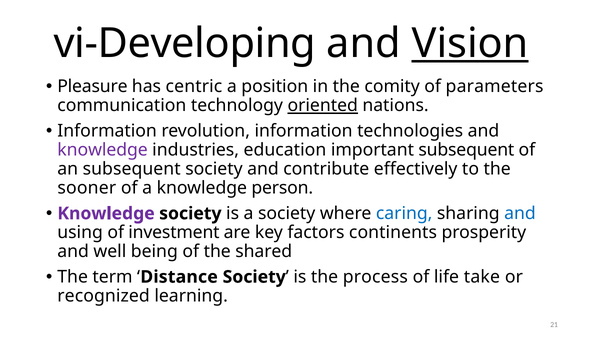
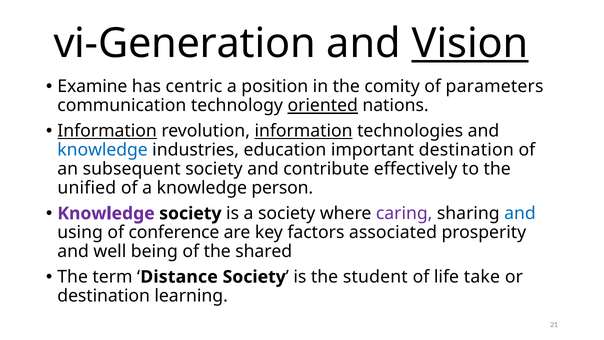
vi-Developing: vi-Developing -> vi-Generation
Pleasure: Pleasure -> Examine
Information at (107, 131) underline: none -> present
information at (304, 131) underline: none -> present
knowledge at (103, 150) colour: purple -> blue
important subsequent: subsequent -> destination
sooner: sooner -> unified
caring colour: blue -> purple
investment: investment -> conference
continents: continents -> associated
process: process -> student
recognized at (104, 296): recognized -> destination
